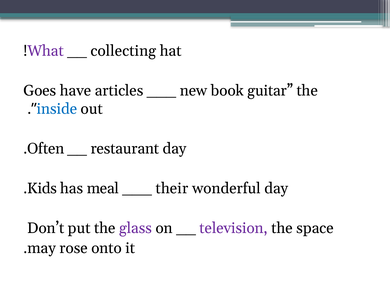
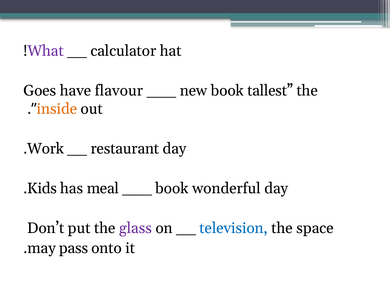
collecting: collecting -> calculator
articles: articles -> flavour
guitar: guitar -> tallest
inside colour: blue -> orange
Often: Often -> Work
their at (172, 188): their -> book
television colour: purple -> blue
rose: rose -> pass
